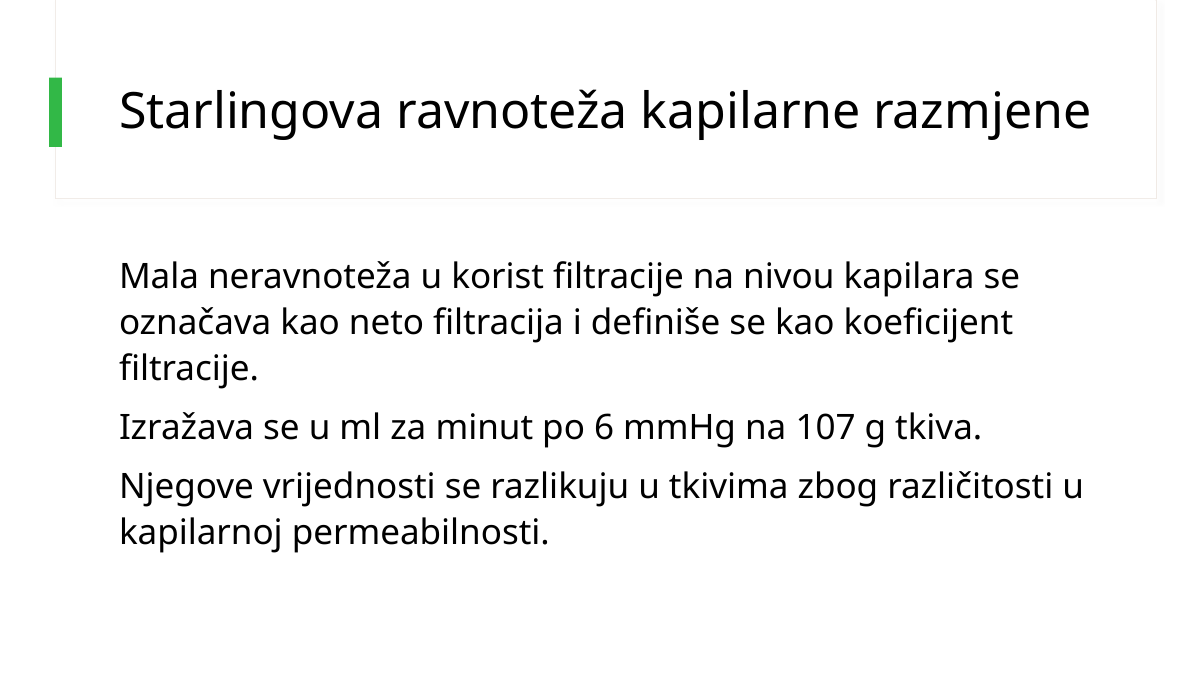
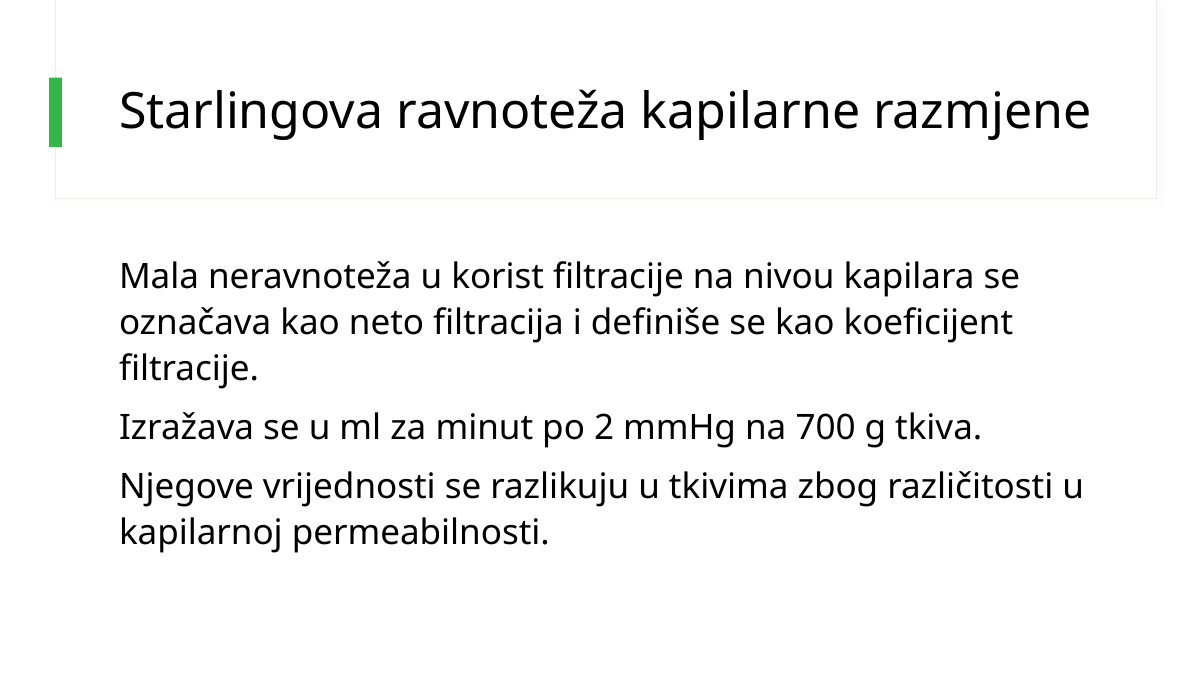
6: 6 -> 2
107: 107 -> 700
